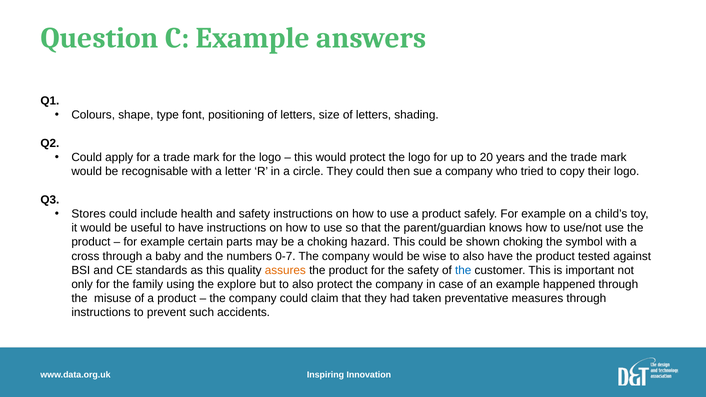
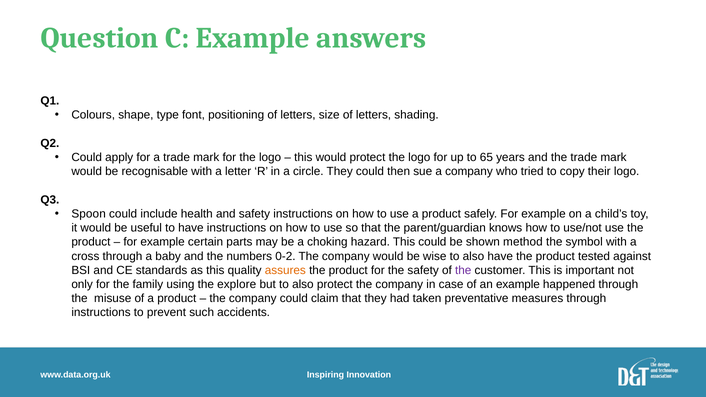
20: 20 -> 65
Stores: Stores -> Spoon
shown choking: choking -> method
0-7: 0-7 -> 0-2
the at (463, 270) colour: blue -> purple
